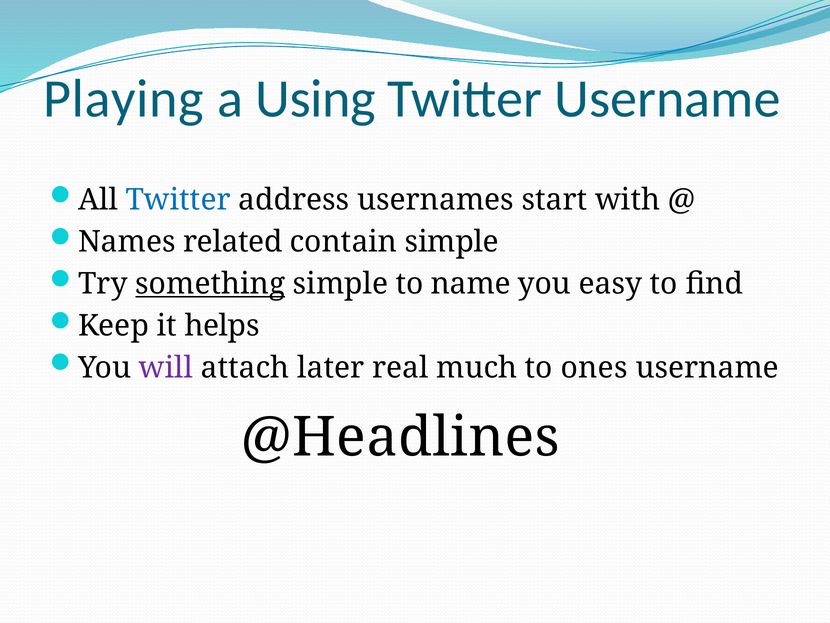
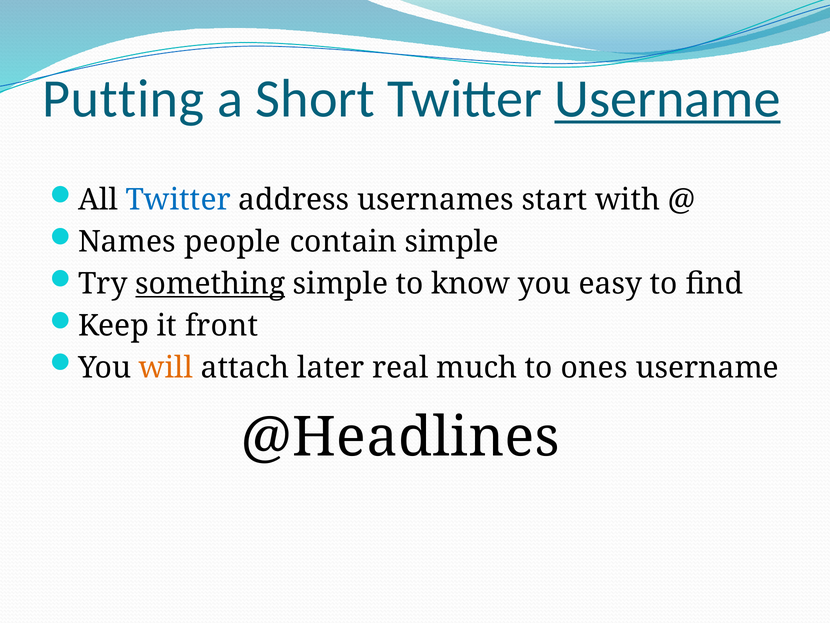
Playing: Playing -> Putting
Using: Using -> Short
Username at (667, 99) underline: none -> present
related: related -> people
name: name -> know
helps: helps -> front
will colour: purple -> orange
